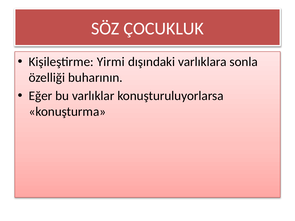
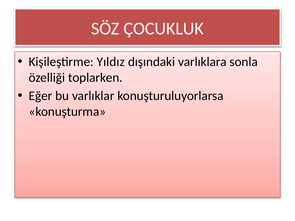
Yirmi: Yirmi -> Yıldız
buharının: buharının -> toplarken
